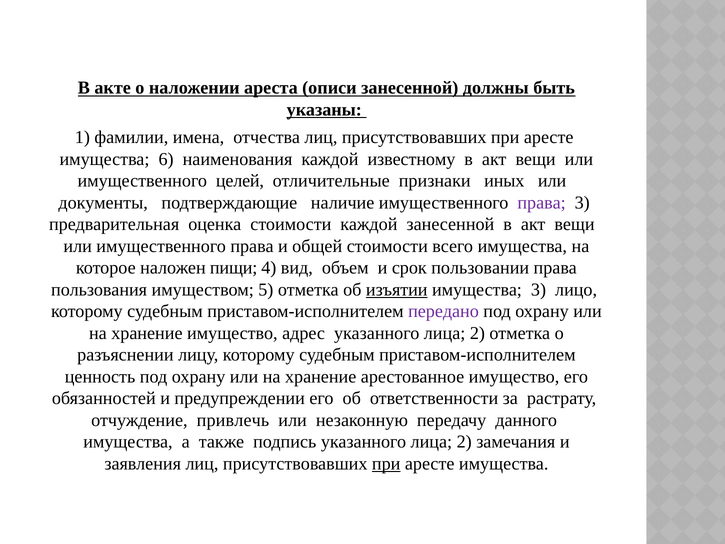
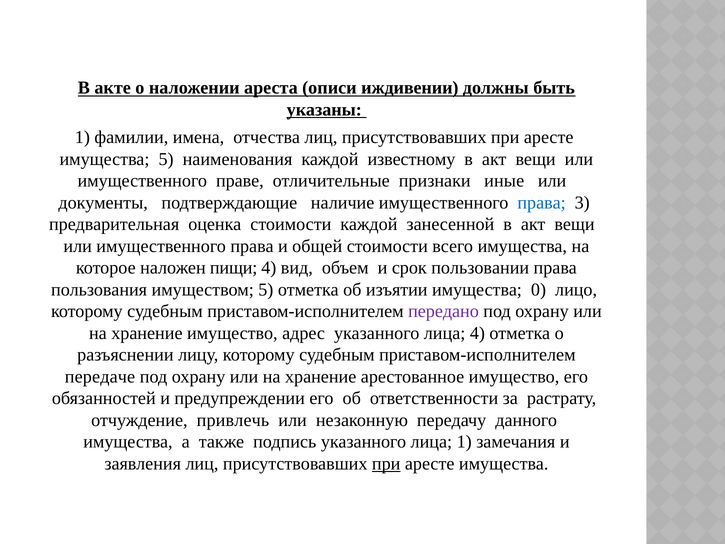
описи занесенной: занесенной -> иждивении
имущества 6: 6 -> 5
целей: целей -> праве
иных: иных -> иные
права at (542, 203) colour: purple -> blue
изъятии underline: present -> none
имущества 3: 3 -> 0
адрес указанного лица 2: 2 -> 4
ценность: ценность -> передаче
подпись указанного лица 2: 2 -> 1
